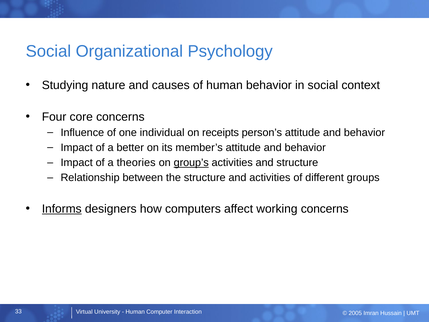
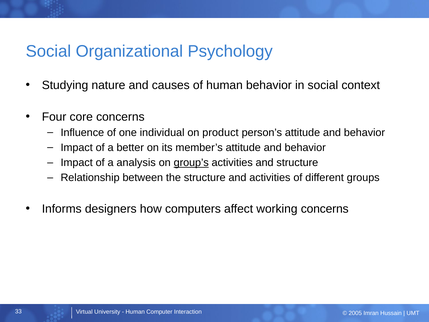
receipts: receipts -> product
theories: theories -> analysis
Informs underline: present -> none
